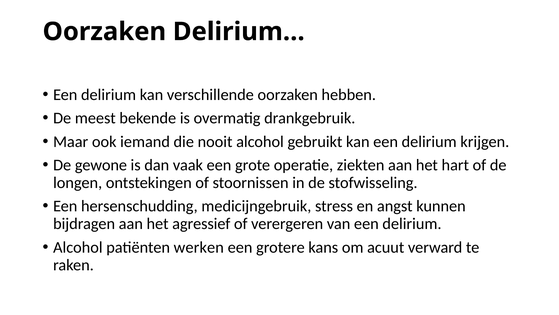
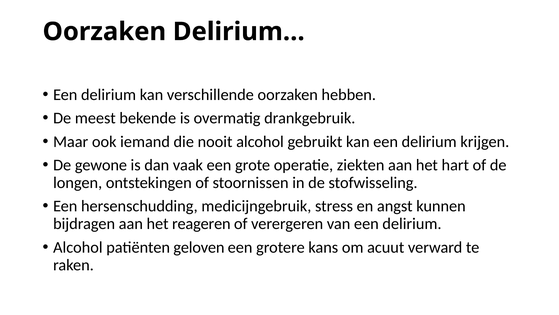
agressief: agressief -> reageren
werken: werken -> geloven
